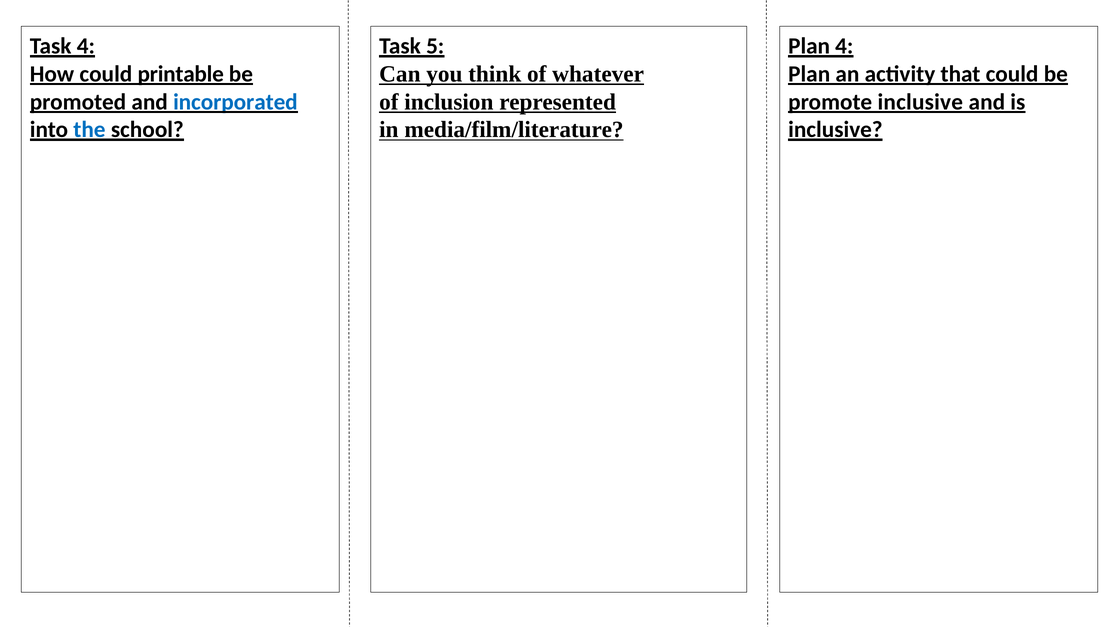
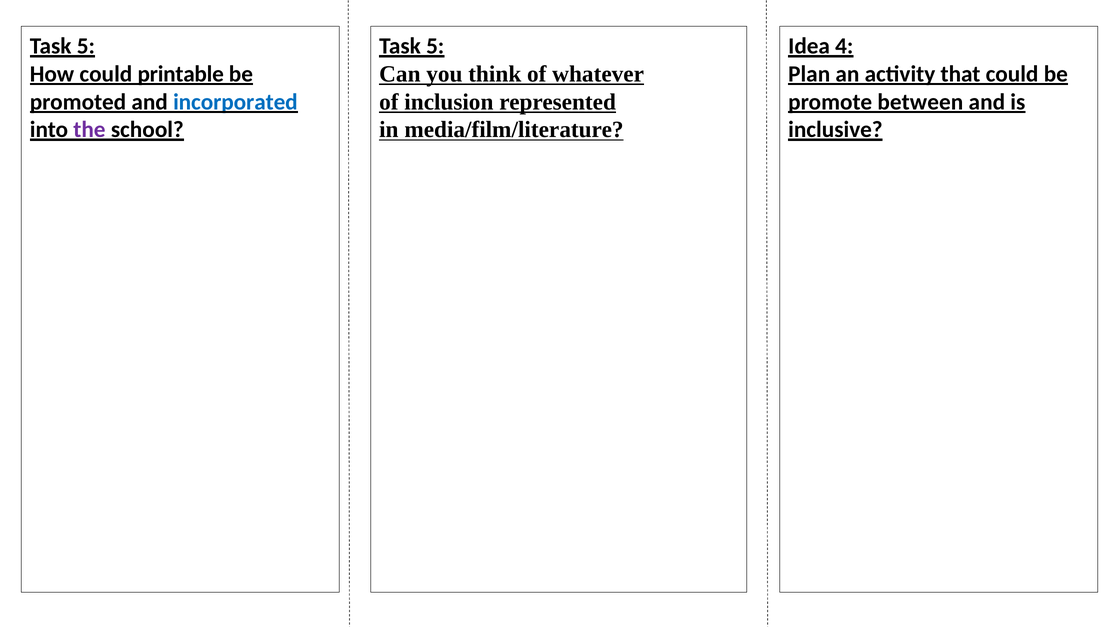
4 at (86, 46): 4 -> 5
Plan at (809, 46): Plan -> Idea
promote inclusive: inclusive -> between
the colour: blue -> purple
